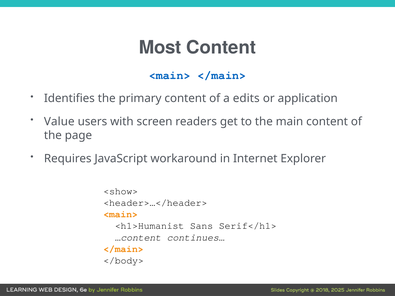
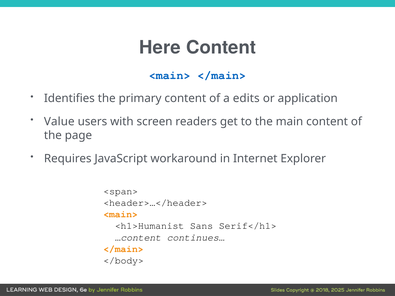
Most: Most -> Here
<show>: <show> -> <span>
